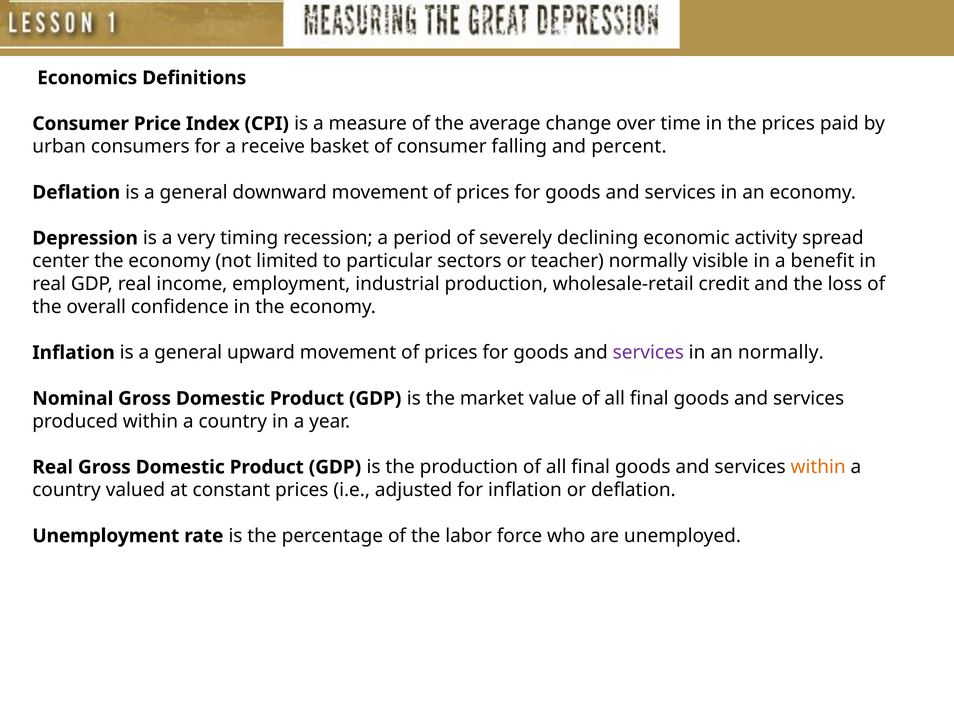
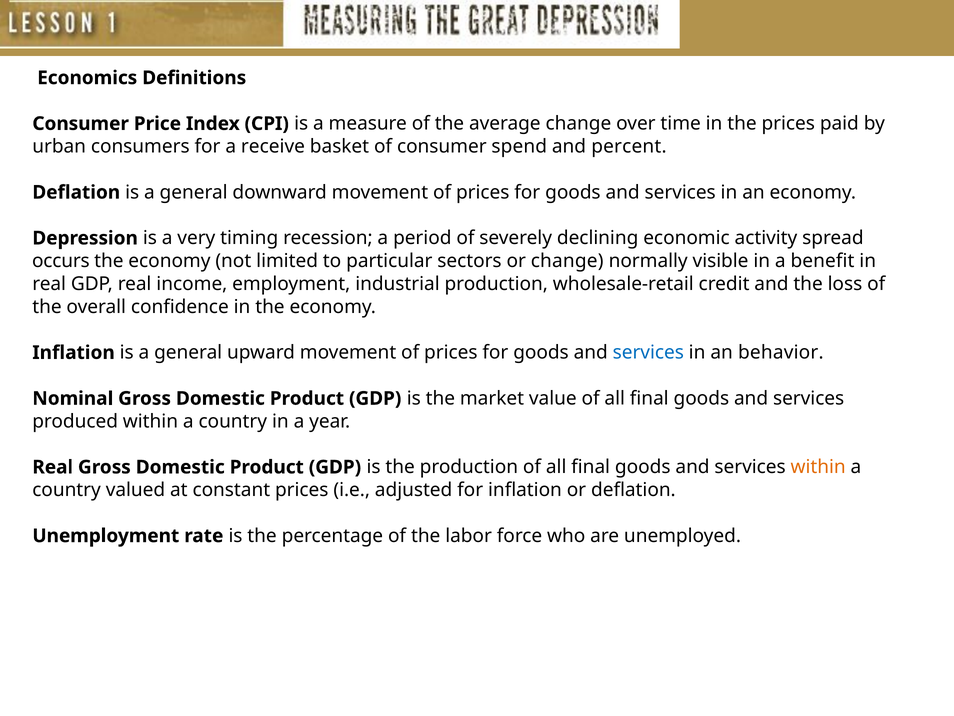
falling: falling -> spend
center: center -> occurs
or teacher: teacher -> change
services at (648, 352) colour: purple -> blue
an normally: normally -> behavior
